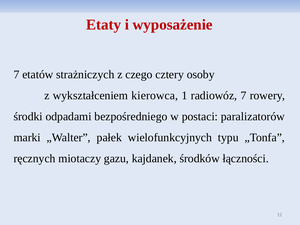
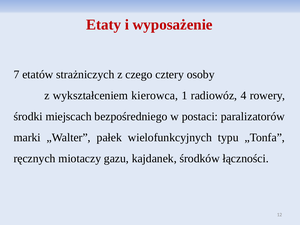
radiowóz 7: 7 -> 4
odpadami: odpadami -> miejscach
